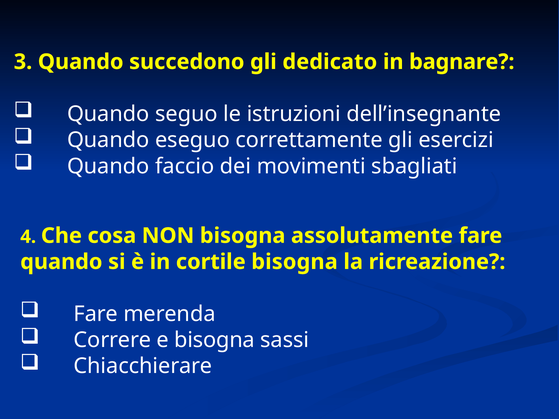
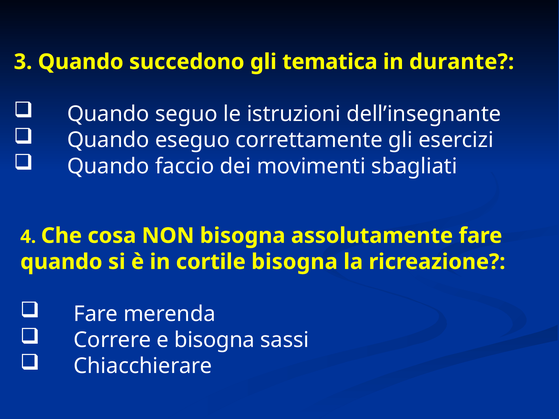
dedicato: dedicato -> tematica
bagnare: bagnare -> durante
